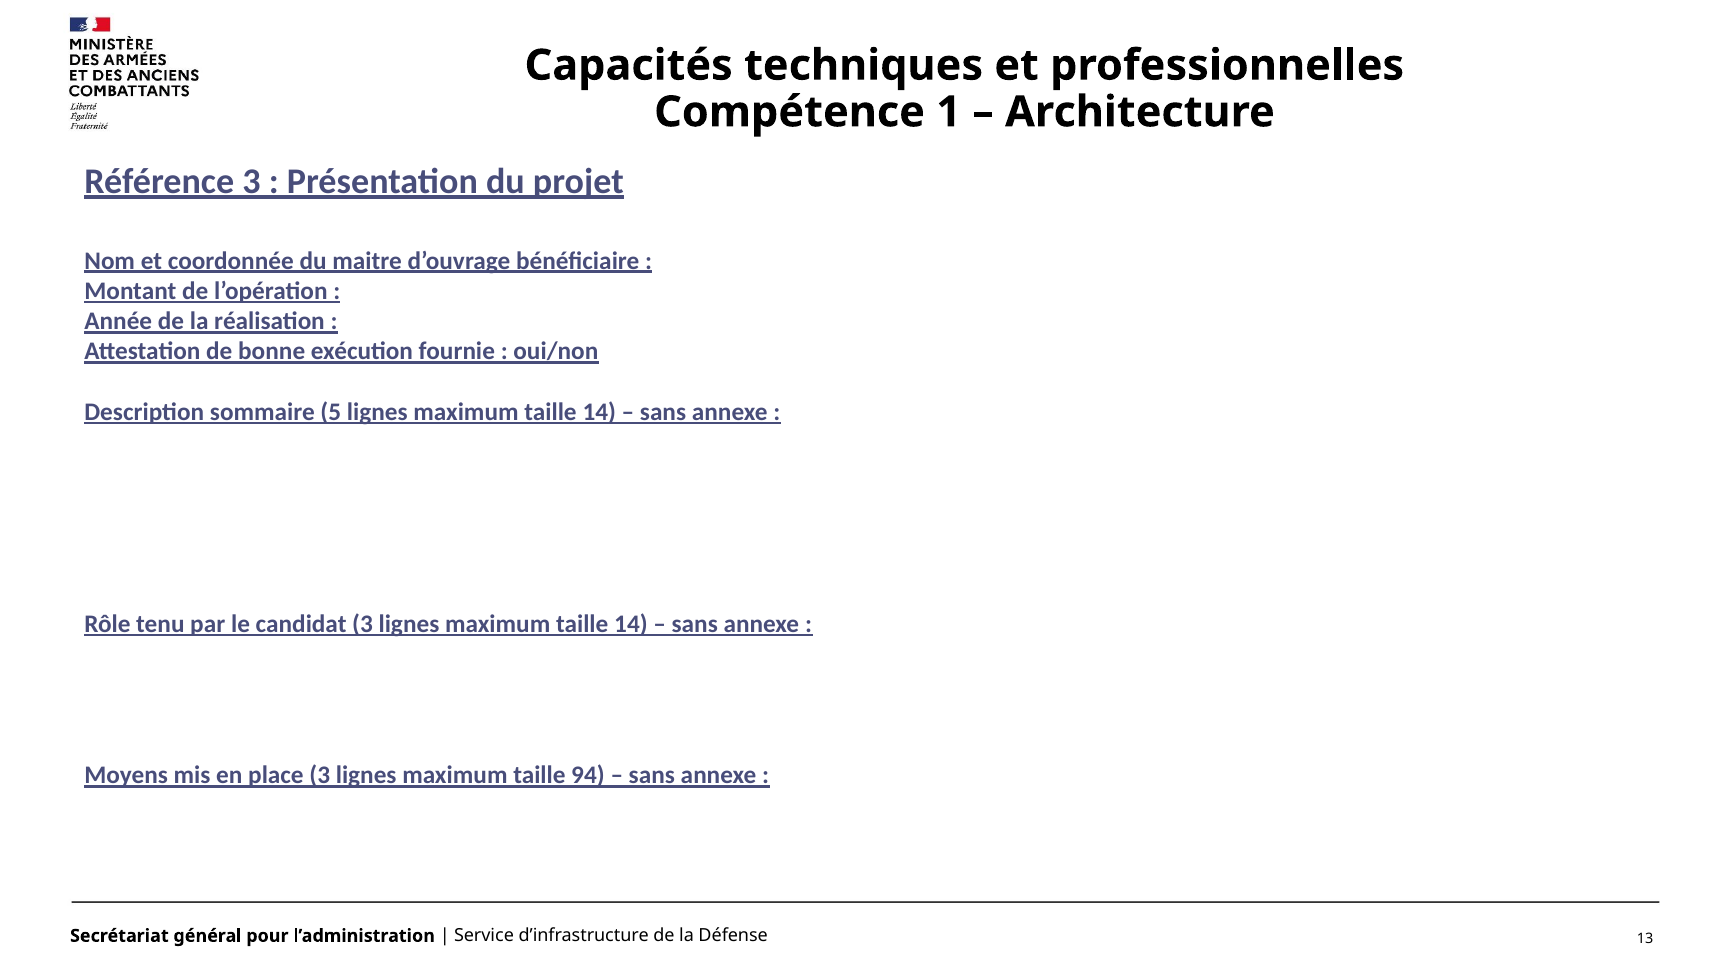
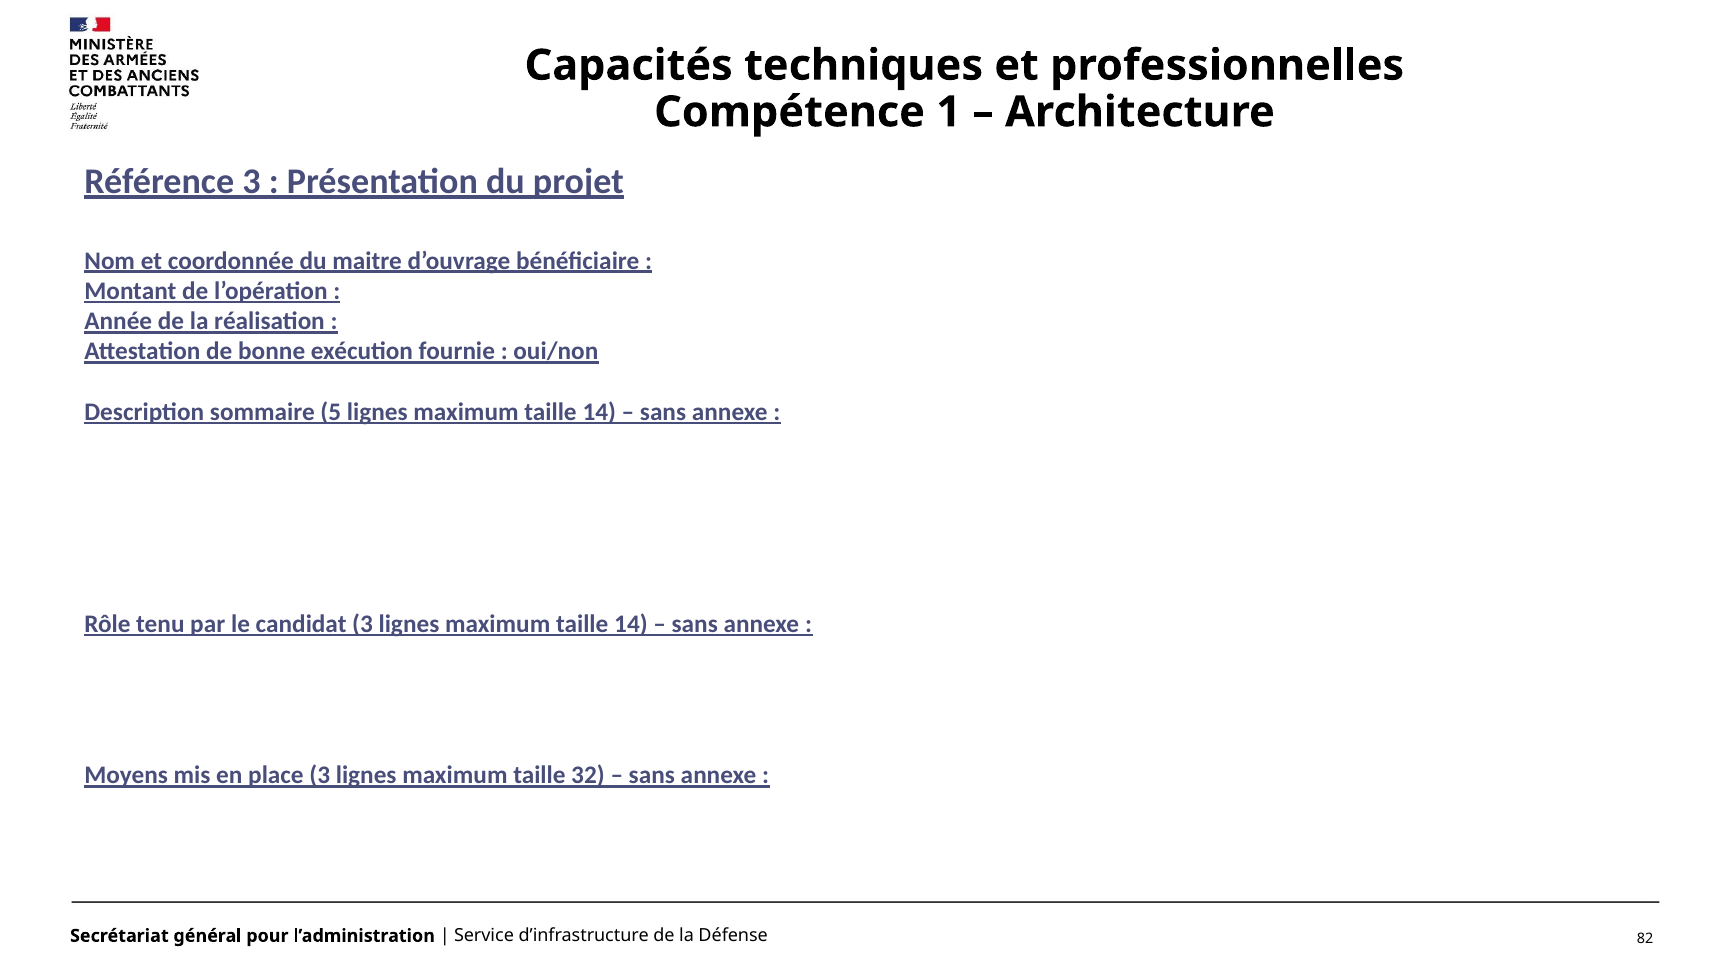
94: 94 -> 32
13: 13 -> 82
